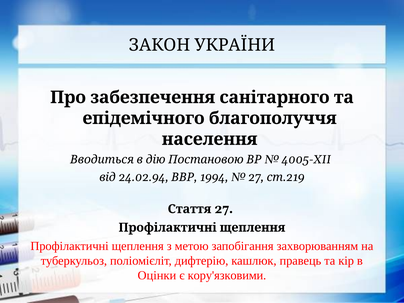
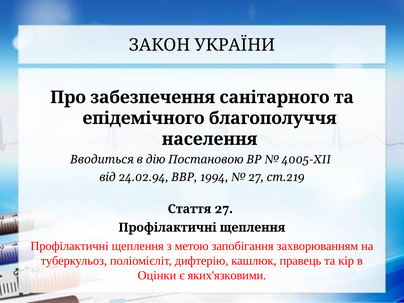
кору'язковими: кору'язковими -> яких'язковими
